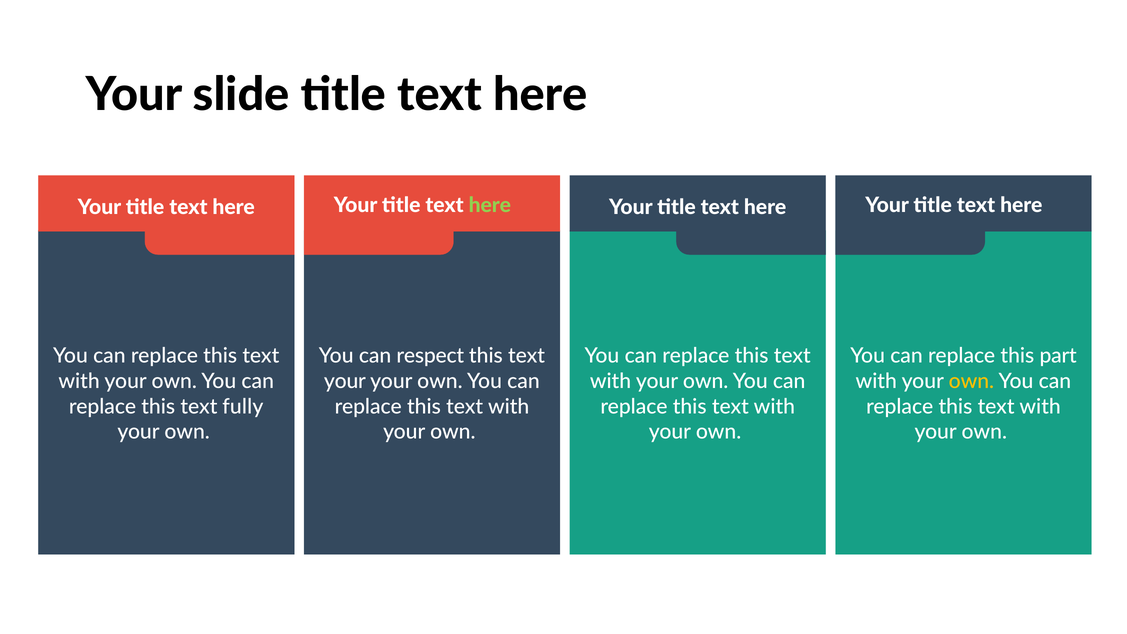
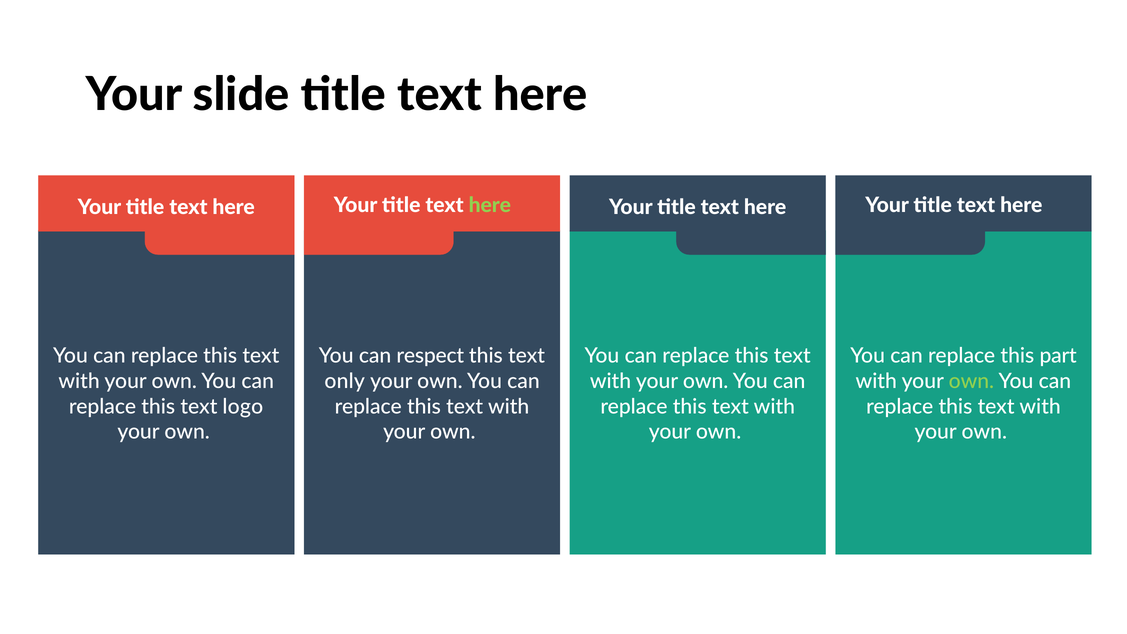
your at (345, 381): your -> only
own at (971, 381) colour: yellow -> light green
fully: fully -> logo
